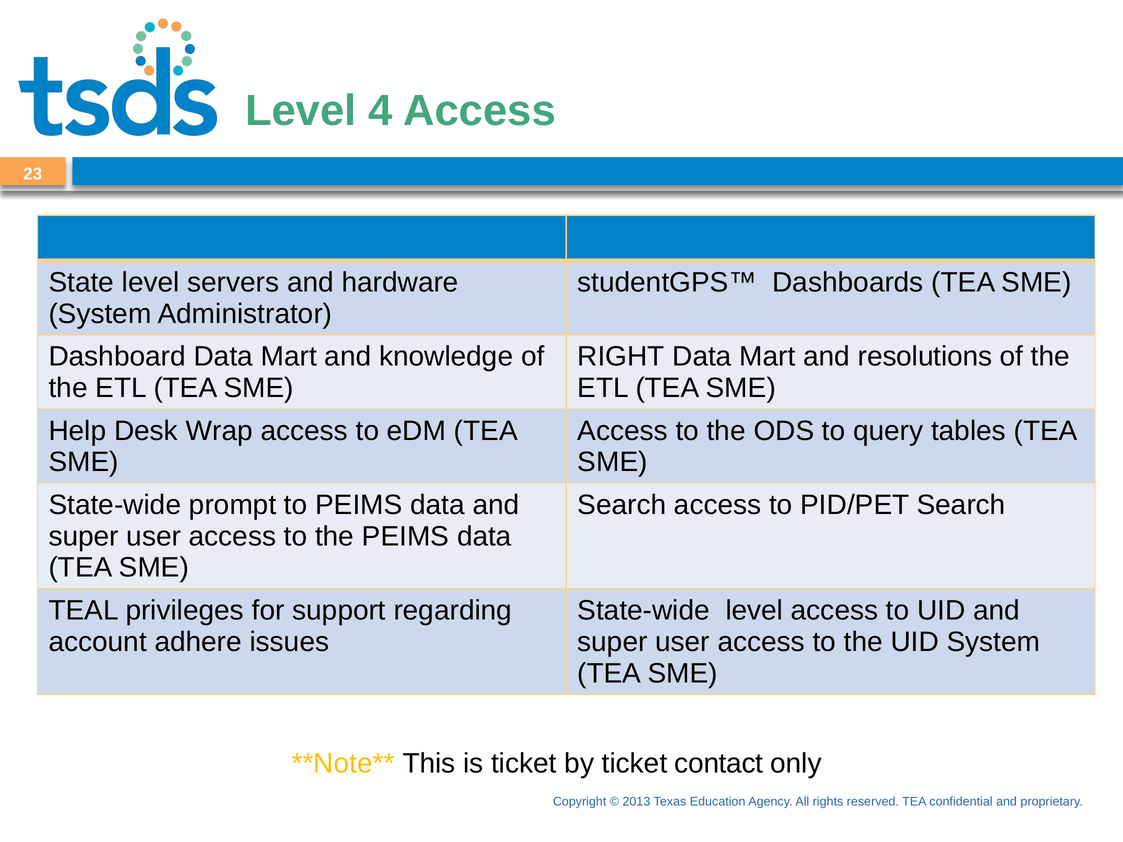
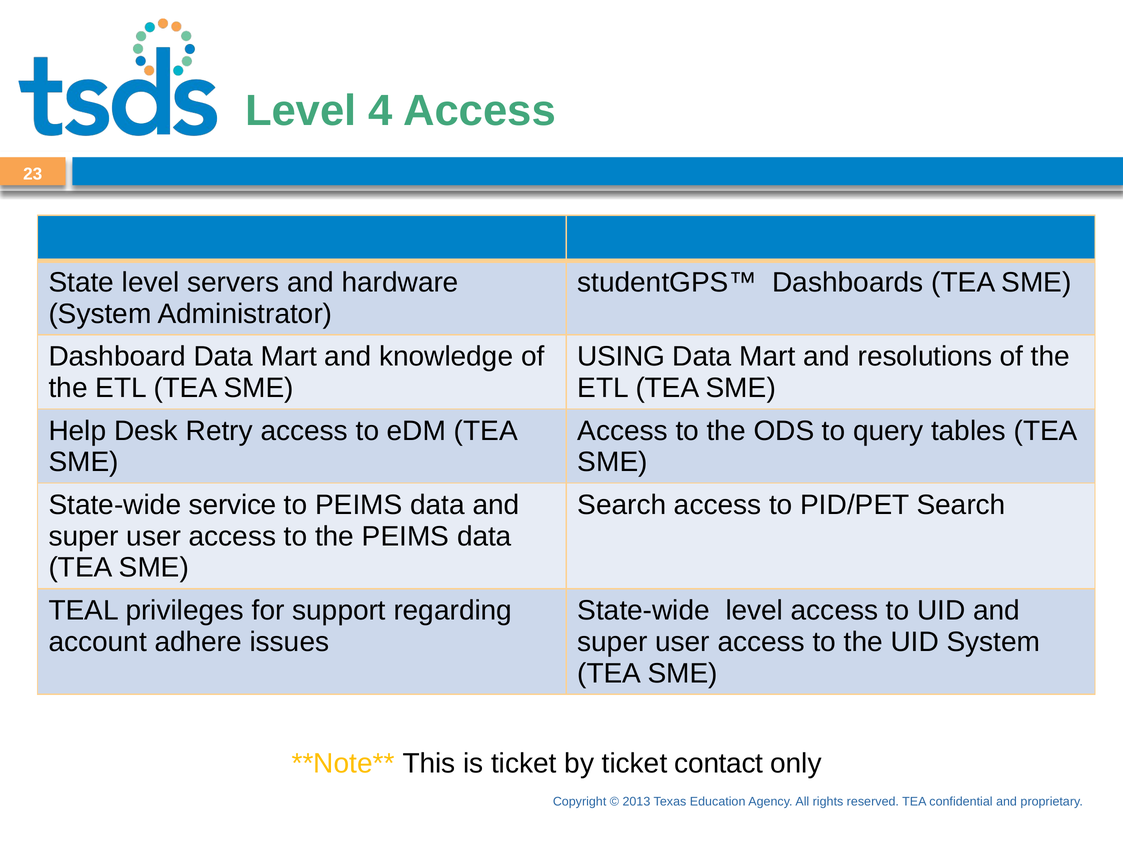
RIGHT: RIGHT -> USING
Wrap: Wrap -> Retry
prompt: prompt -> service
